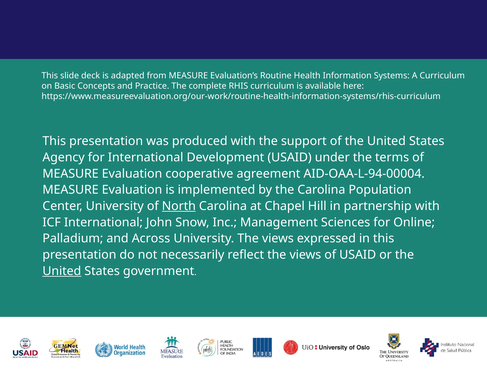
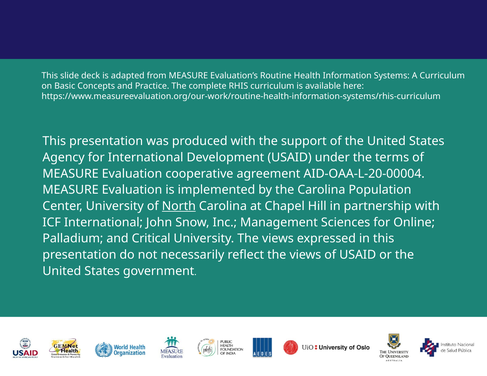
AID-OAA-L-94-00004: AID-OAA-L-94-00004 -> AID-OAA-L-20-00004
Across: Across -> Critical
United at (62, 271) underline: present -> none
